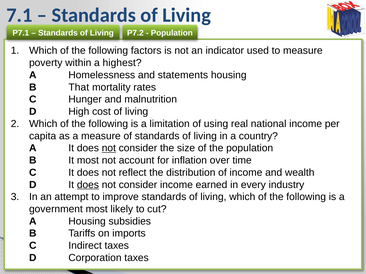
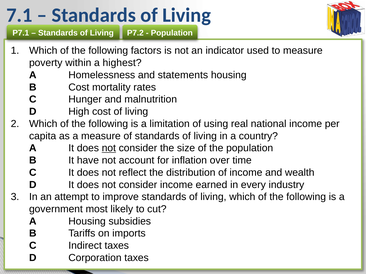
B That: That -> Cost
It most: most -> have
does at (88, 185) underline: present -> none
